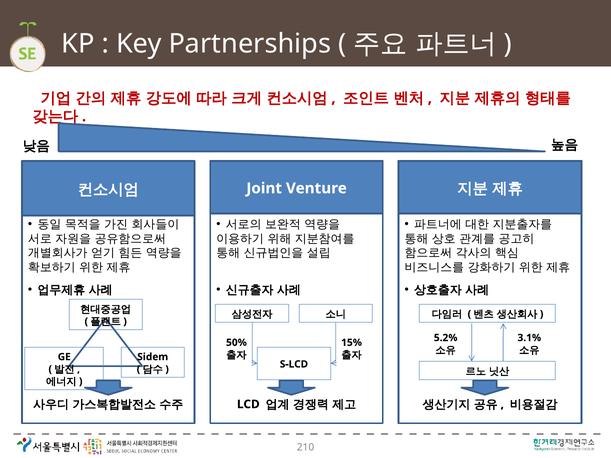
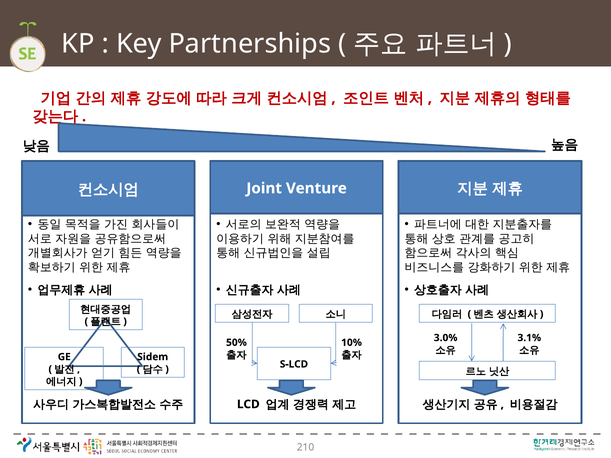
5.2%: 5.2% -> 3.0%
15%: 15% -> 10%
